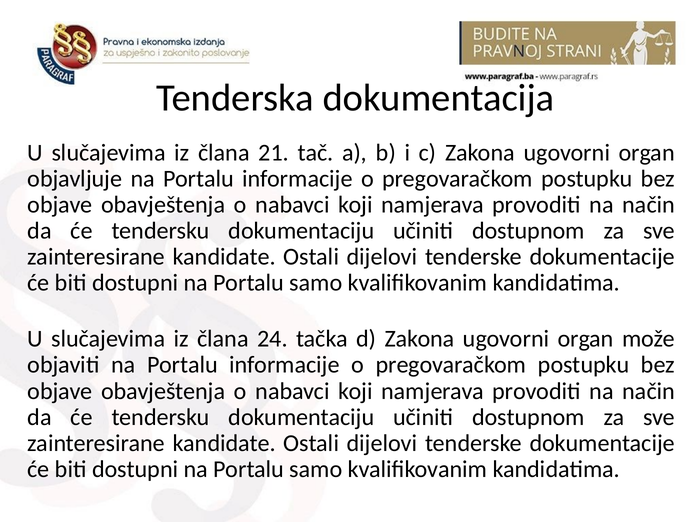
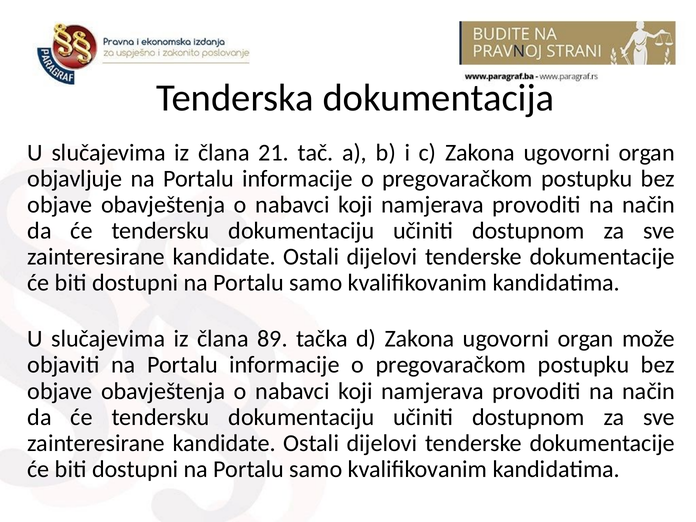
24: 24 -> 89
